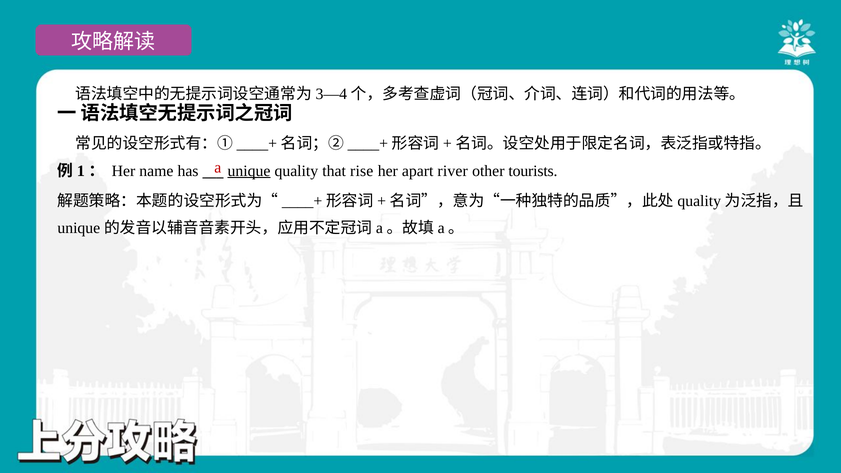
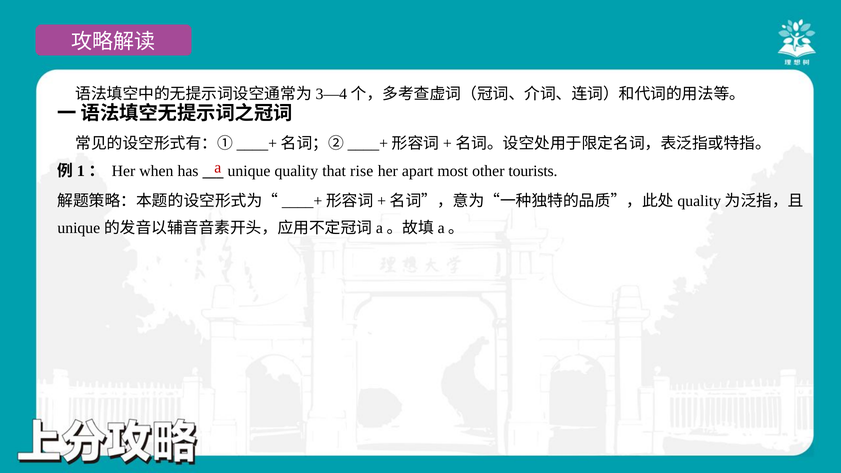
name: name -> when
unique underline: present -> none
river: river -> most
